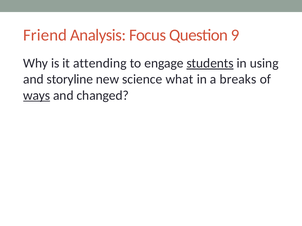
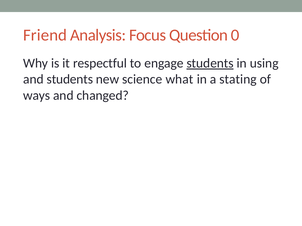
9: 9 -> 0
attending: attending -> respectful
and storyline: storyline -> students
breaks: breaks -> stating
ways underline: present -> none
